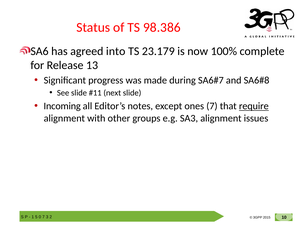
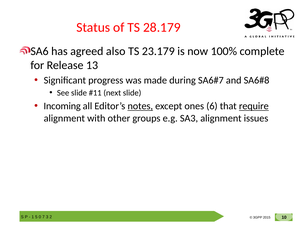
98.386: 98.386 -> 28.179
into: into -> also
notes underline: none -> present
ones 7: 7 -> 6
